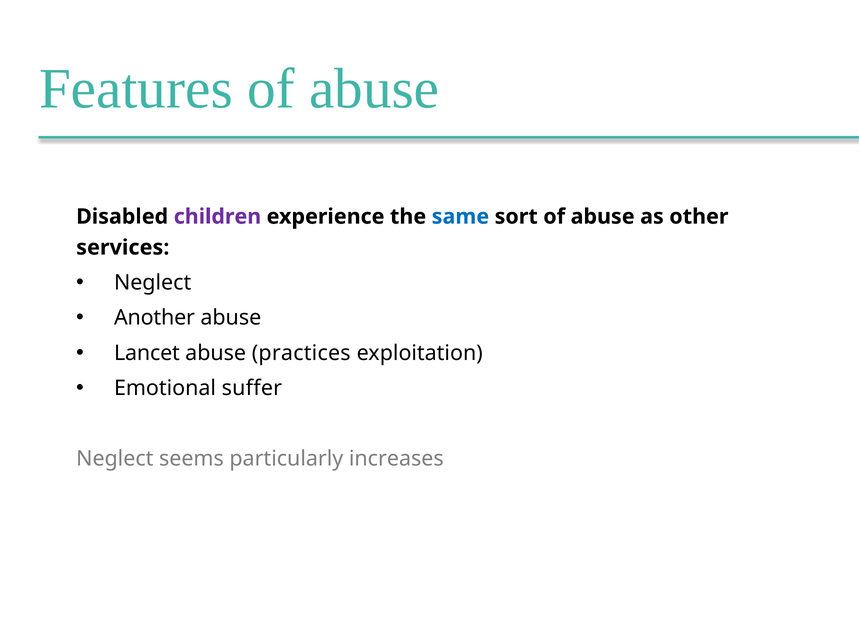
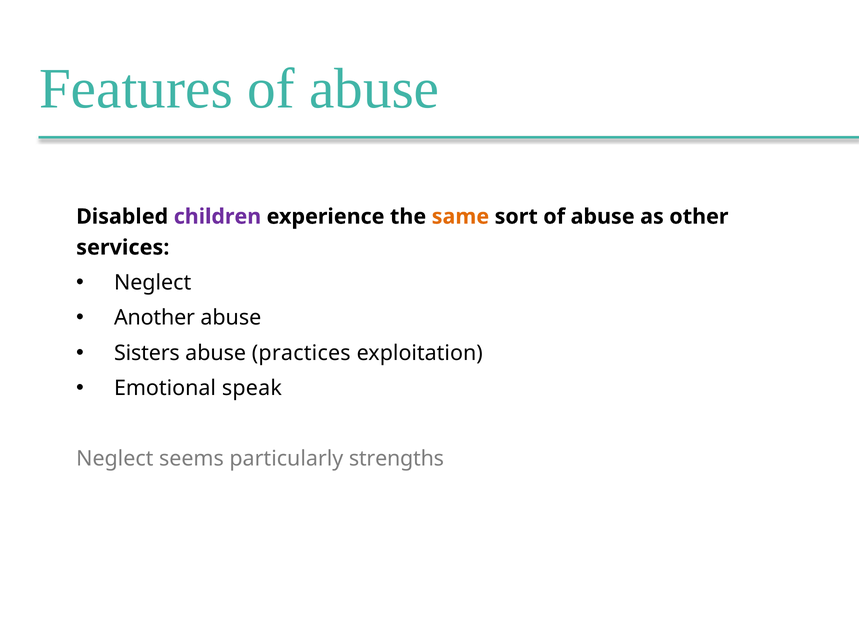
same colour: blue -> orange
Lancet: Lancet -> Sisters
suffer: suffer -> speak
increases: increases -> strengths
